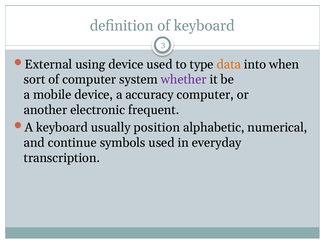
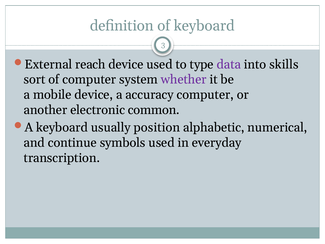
using: using -> reach
data colour: orange -> purple
when: when -> skills
frequent: frequent -> common
